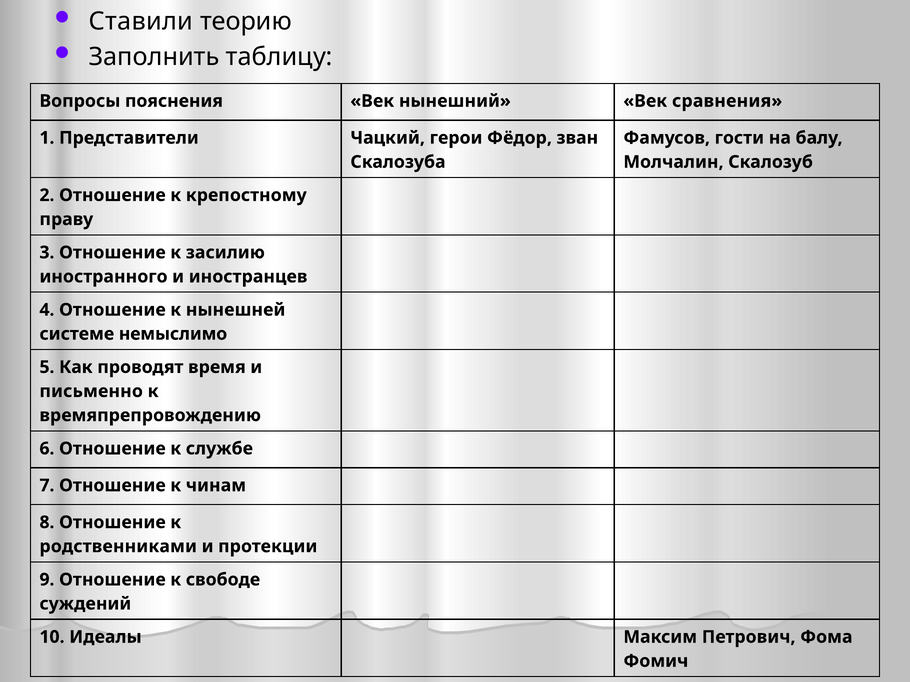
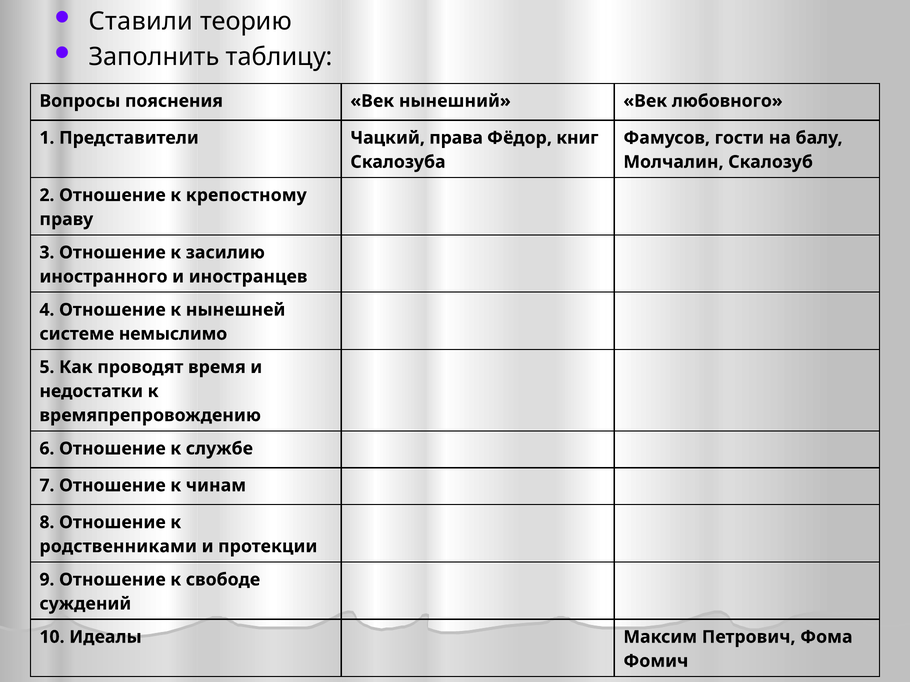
сравнения: сравнения -> любовного
герои: герои -> права
зван: зван -> книг
письменно: письменно -> недостатки
